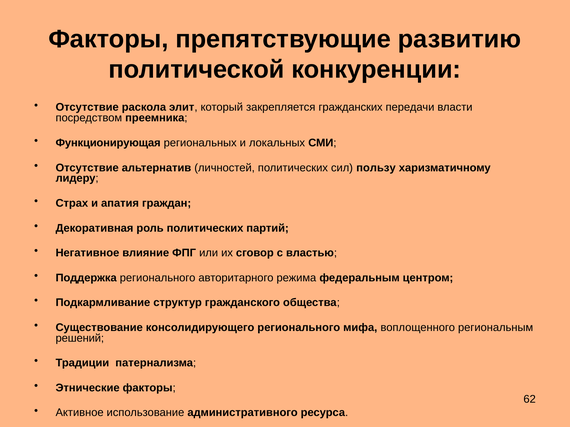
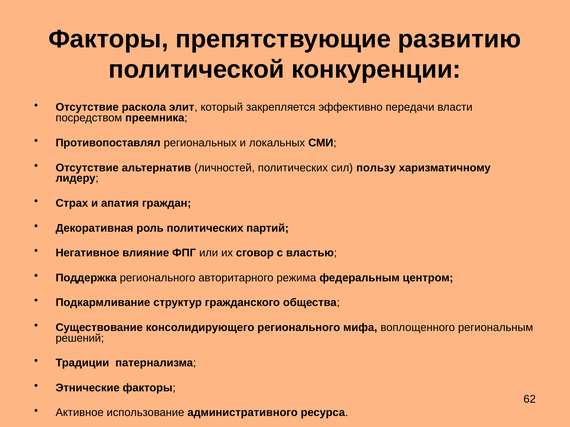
гражданских: гражданских -> эффективно
Функционирующая: Функционирующая -> Противопоставлял
